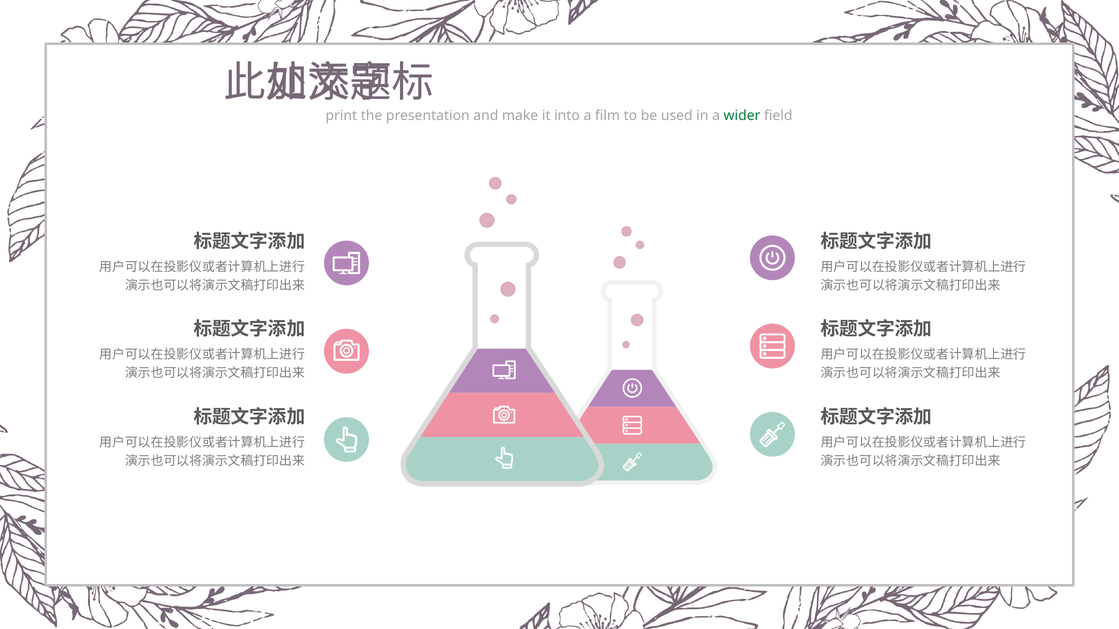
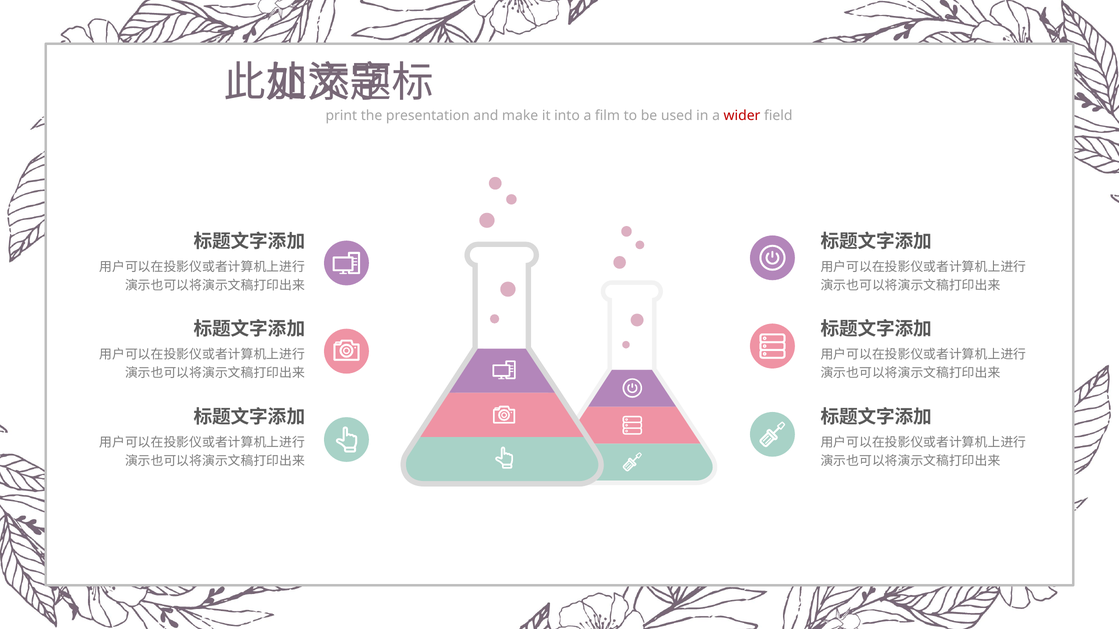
wider colour: green -> red
